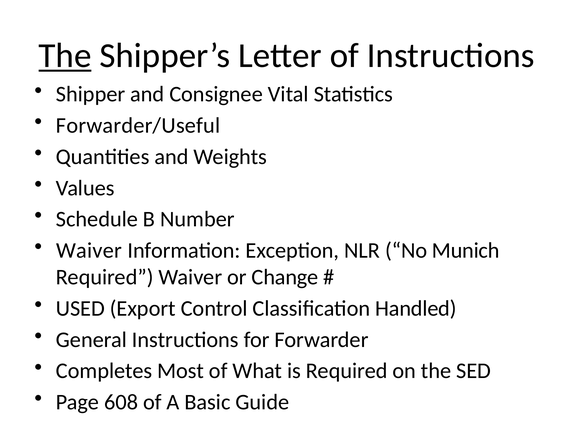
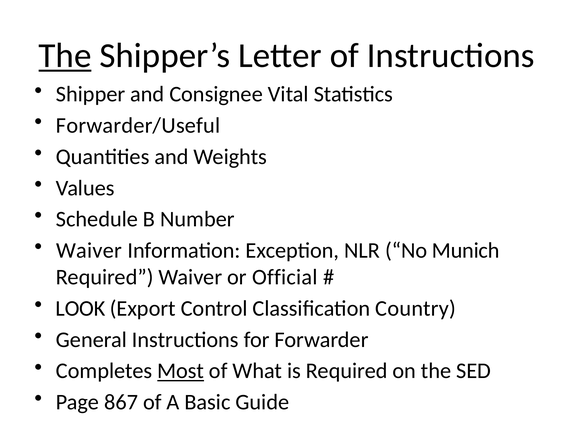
Change: Change -> Official
USED: USED -> LOOK
Handled: Handled -> Country
Most underline: none -> present
608: 608 -> 867
